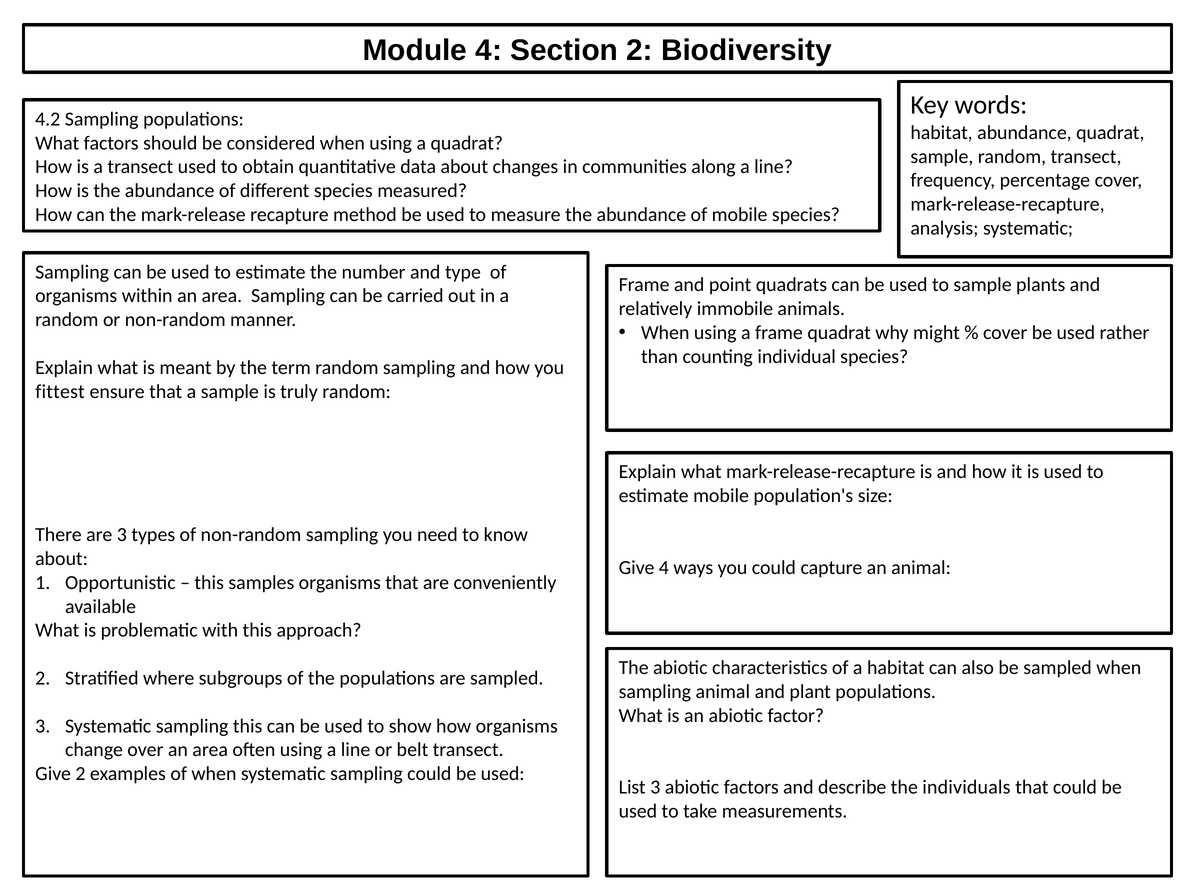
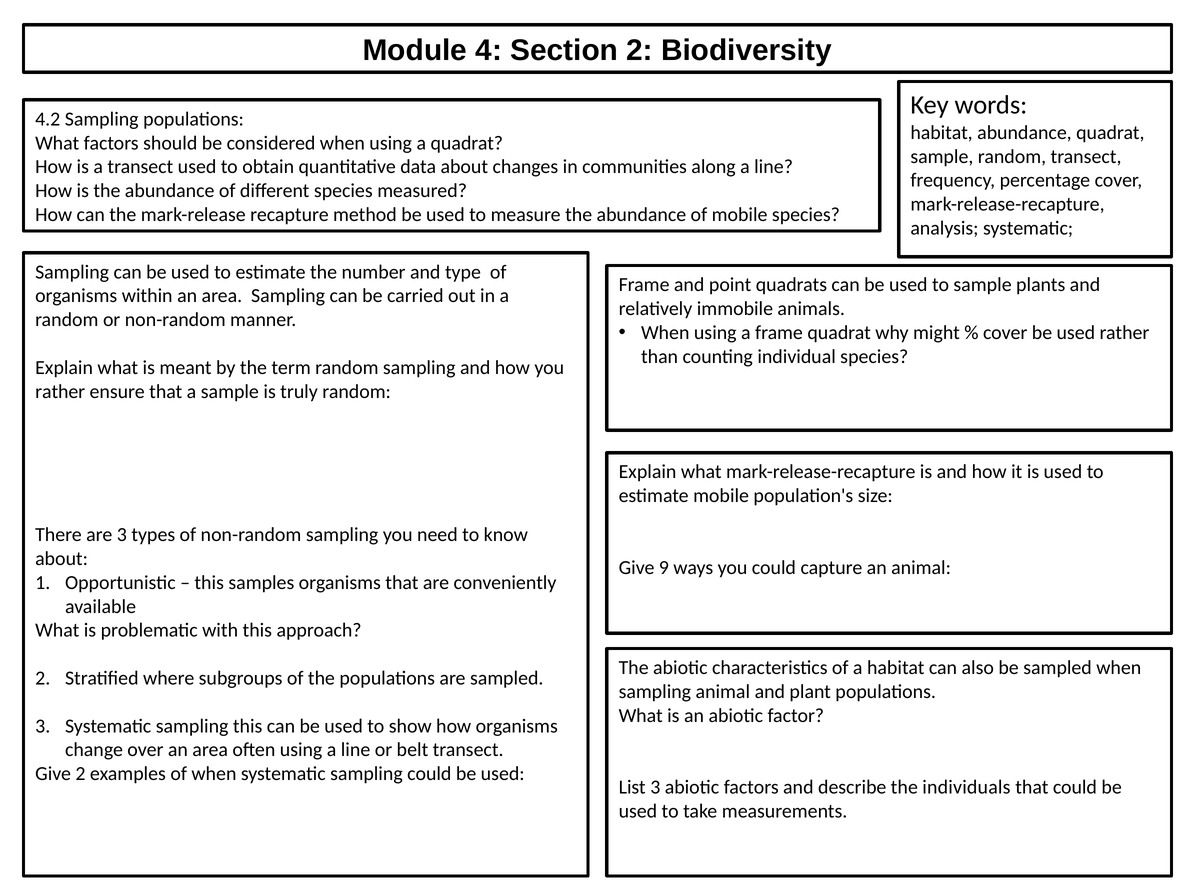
fittest at (60, 392): fittest -> rather
Give 4: 4 -> 9
